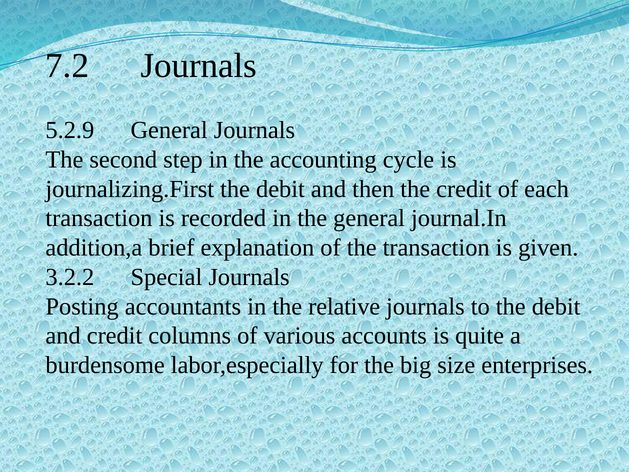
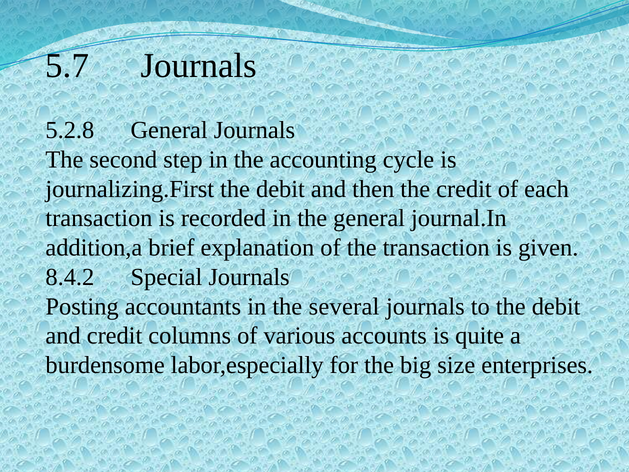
7.2: 7.2 -> 5.7
5.2.9: 5.2.9 -> 5.2.8
3.2.2: 3.2.2 -> 8.4.2
relative: relative -> several
